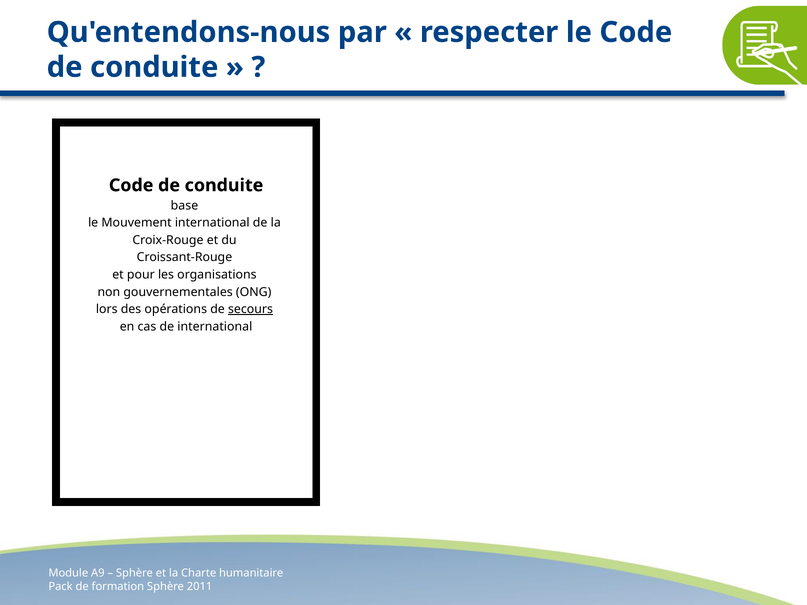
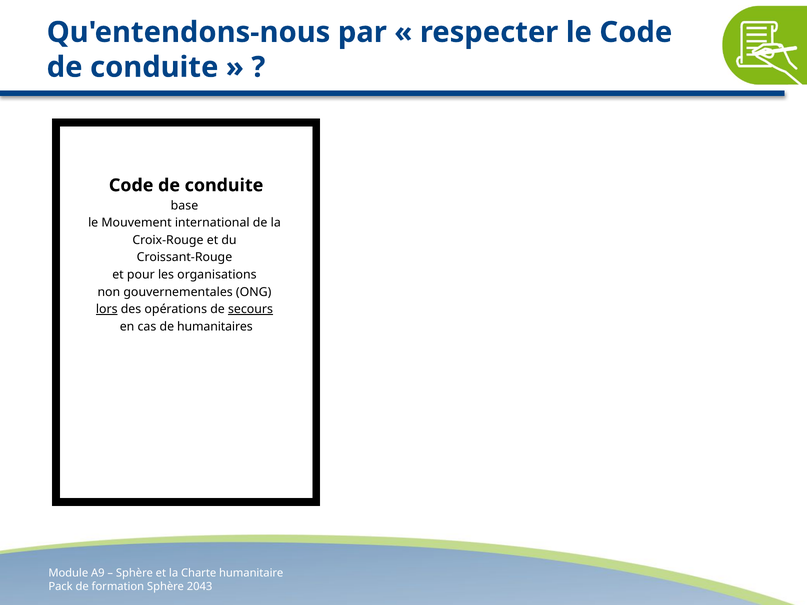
lors underline: none -> present
de international: international -> humanitaires
2011: 2011 -> 2043
